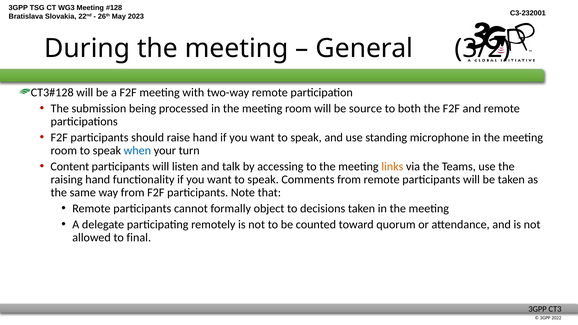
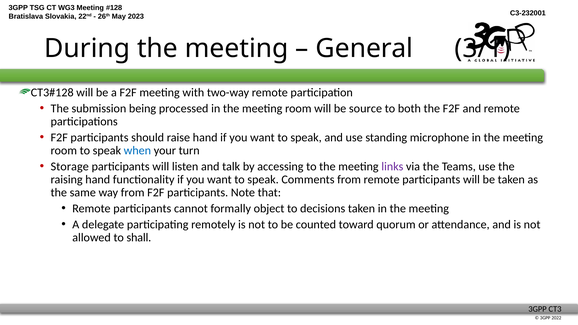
3/2: 3/2 -> 3/1
Content: Content -> Storage
links colour: orange -> purple
final: final -> shall
